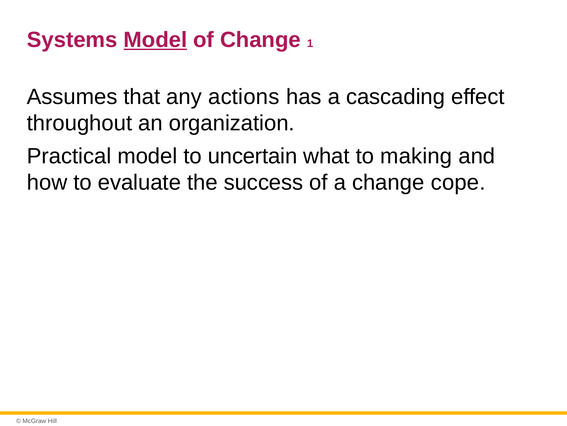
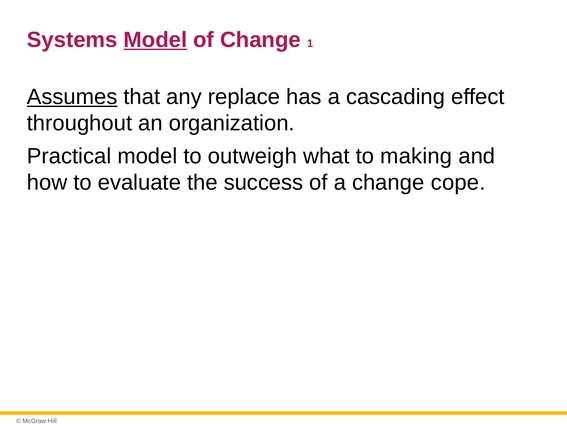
Assumes underline: none -> present
actions: actions -> replace
uncertain: uncertain -> outweigh
